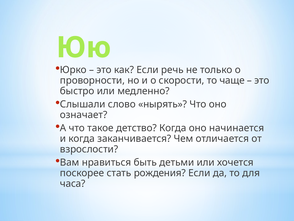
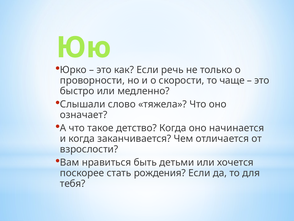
нырять: нырять -> тяжела
часа: часа -> тебя
